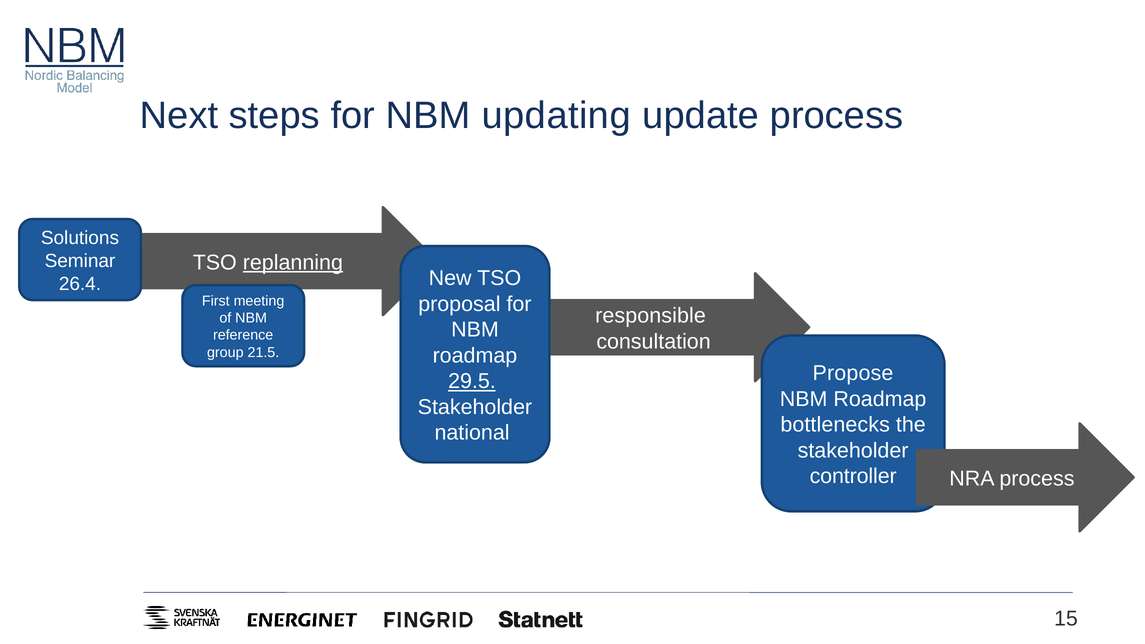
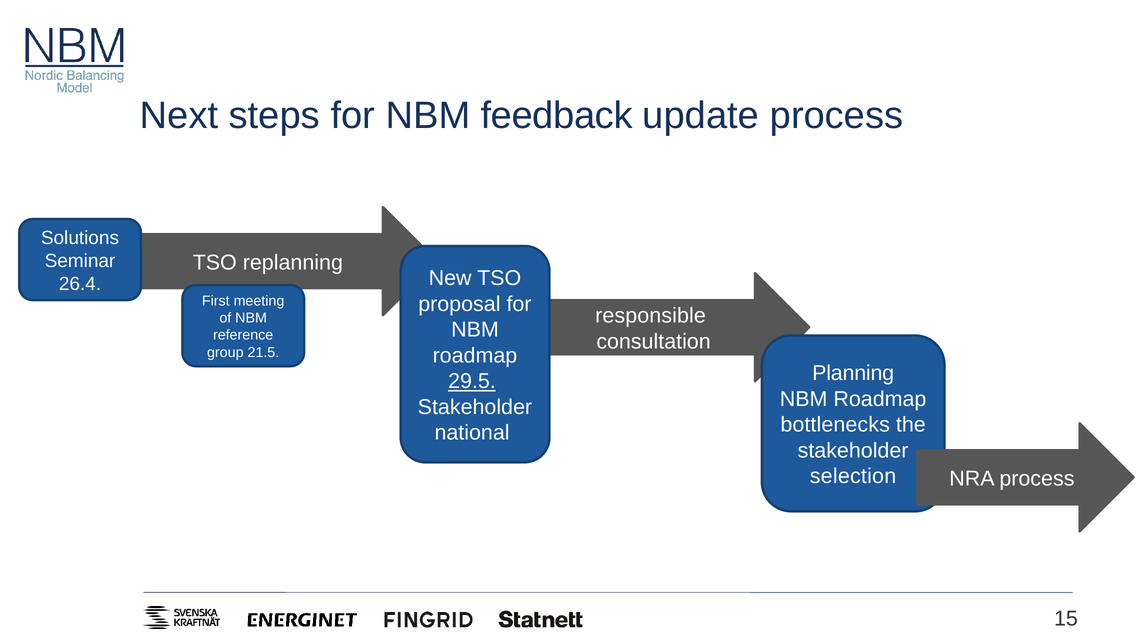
updating: updating -> feedback
replanning underline: present -> none
Propose: Propose -> Planning
controller: controller -> selection
